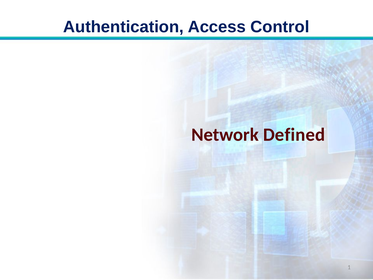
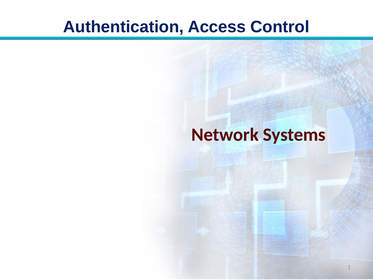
Defined: Defined -> Systems
